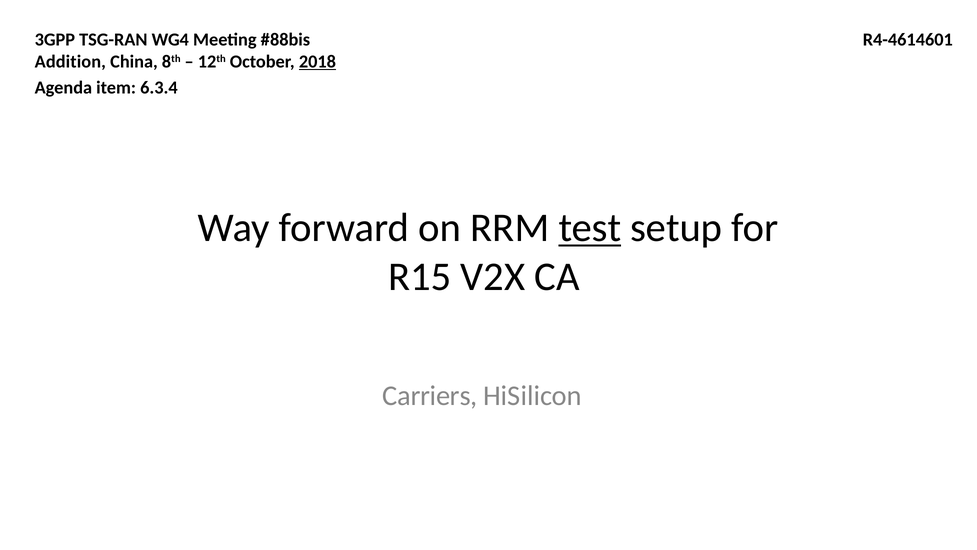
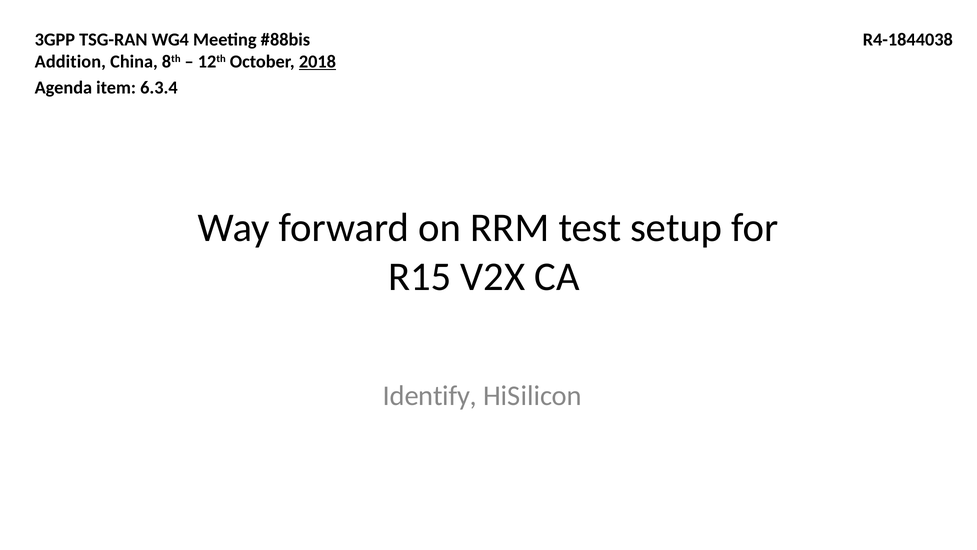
R4-4614601: R4-4614601 -> R4-1844038
test underline: present -> none
Carriers: Carriers -> Identify
